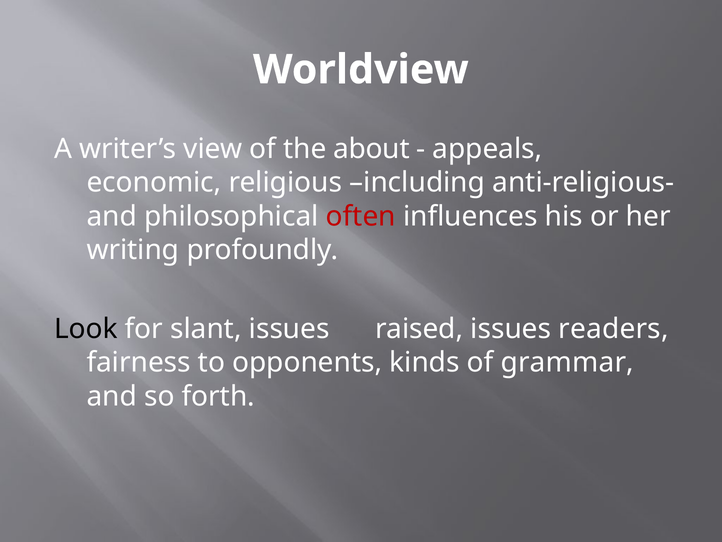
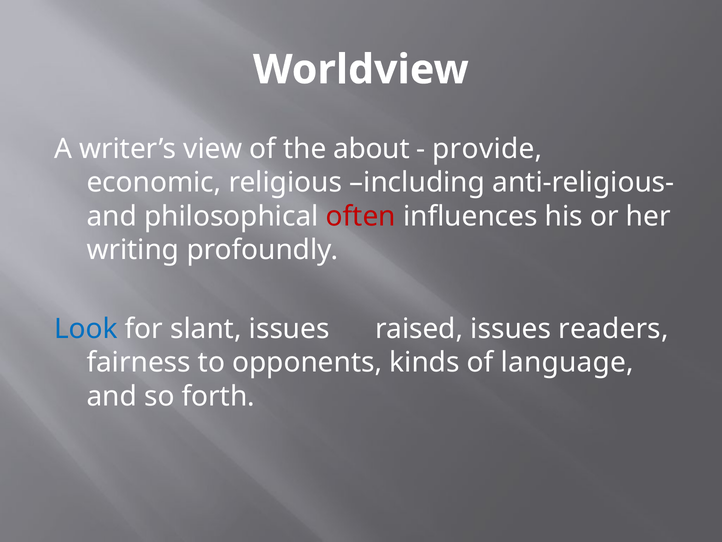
appeals: appeals -> provide
Look colour: black -> blue
grammar: grammar -> language
